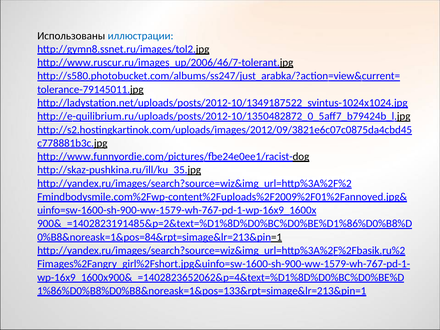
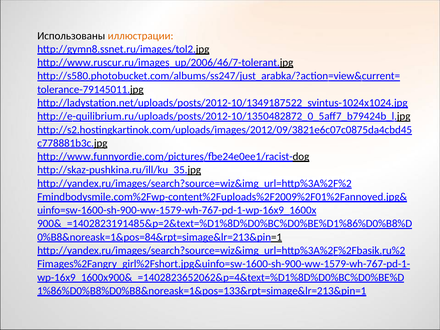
иллюстрации colour: blue -> orange
